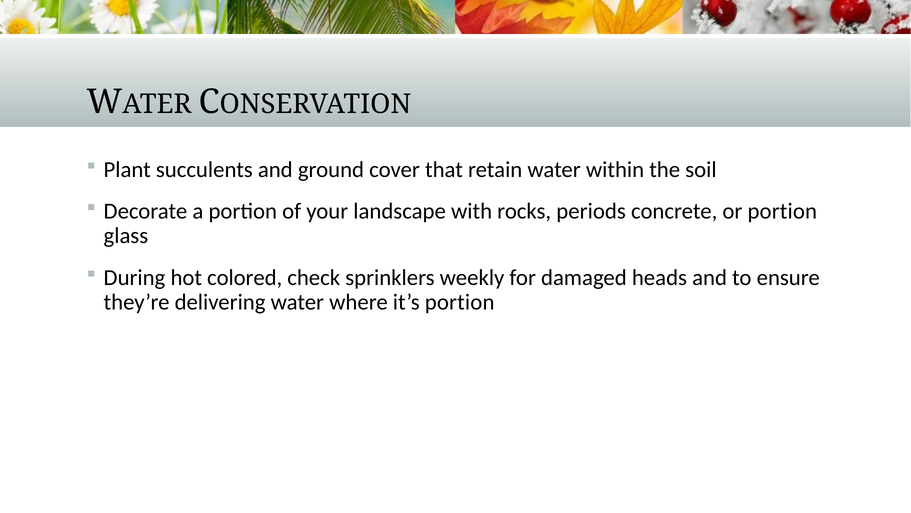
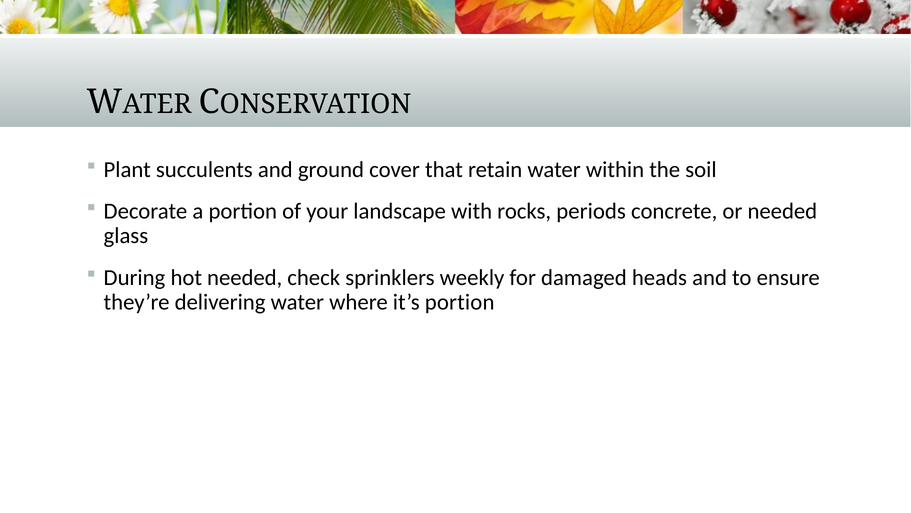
or portion: portion -> needed
hot colored: colored -> needed
